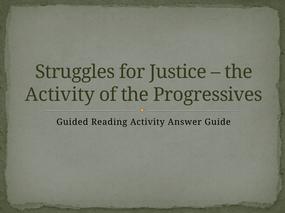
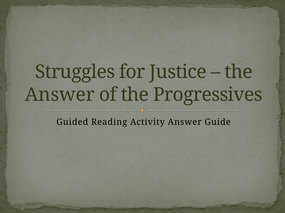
Activity at (60, 95): Activity -> Answer
